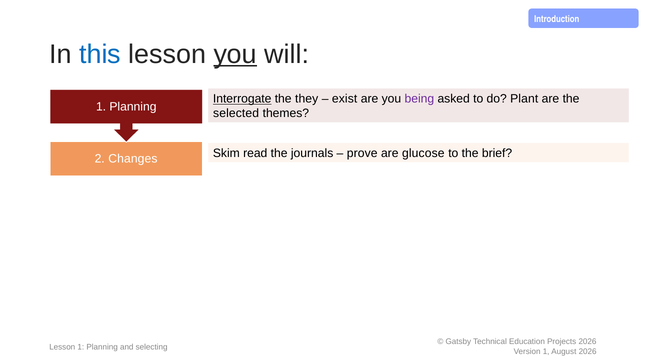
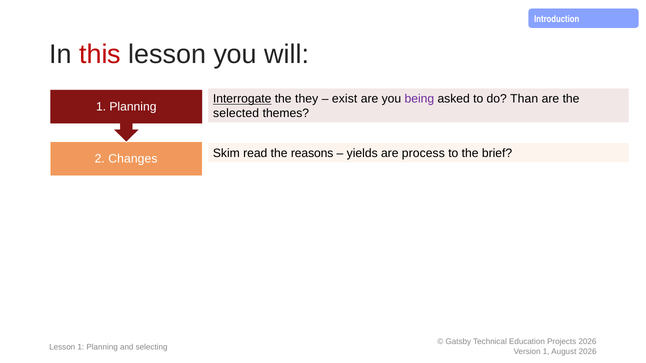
this colour: blue -> red
you at (235, 54) underline: present -> none
Plant: Plant -> Than
journals: journals -> reasons
prove: prove -> yields
glucose: glucose -> process
